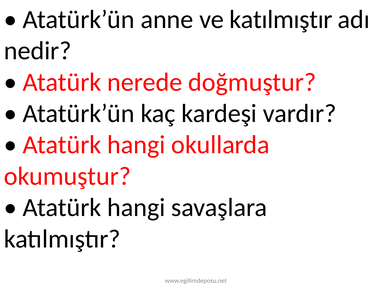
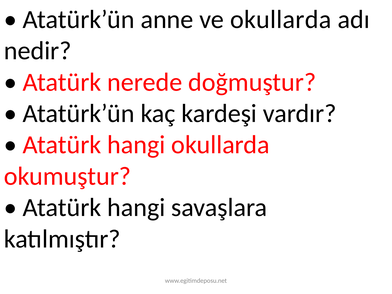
ve katılmıştır: katılmıştır -> okullarda
